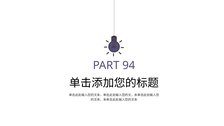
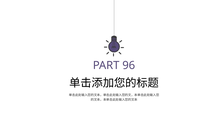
94: 94 -> 96
